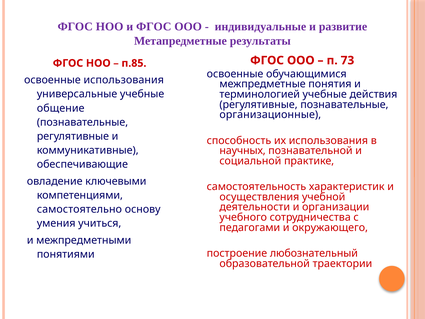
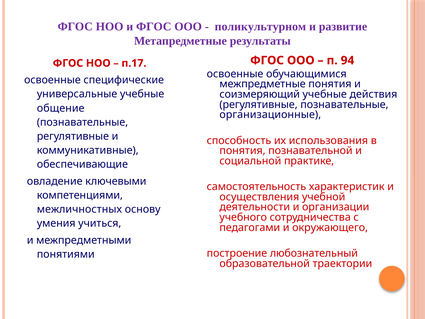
индивидуальные: индивидуальные -> поликультурном
73: 73 -> 94
п.85: п.85 -> п.17
освоенные использования: использования -> специфические
терминологией: терминологией -> соизмеряющий
научных at (243, 151): научных -> понятия
самостоятельно: самостоятельно -> межличностных
